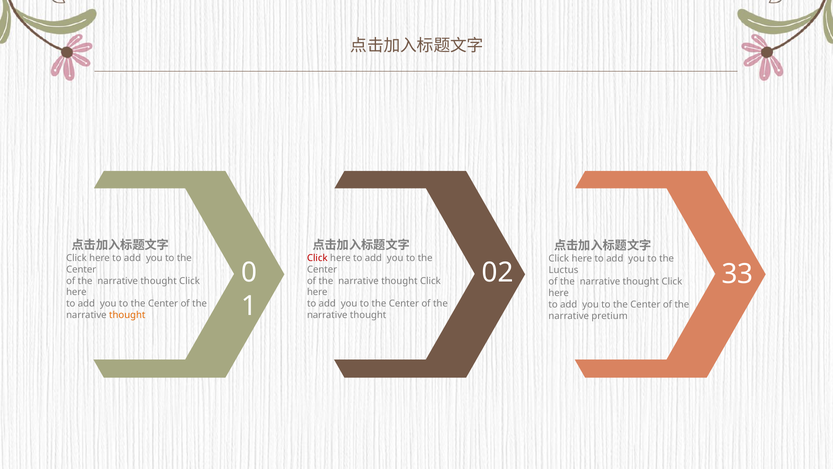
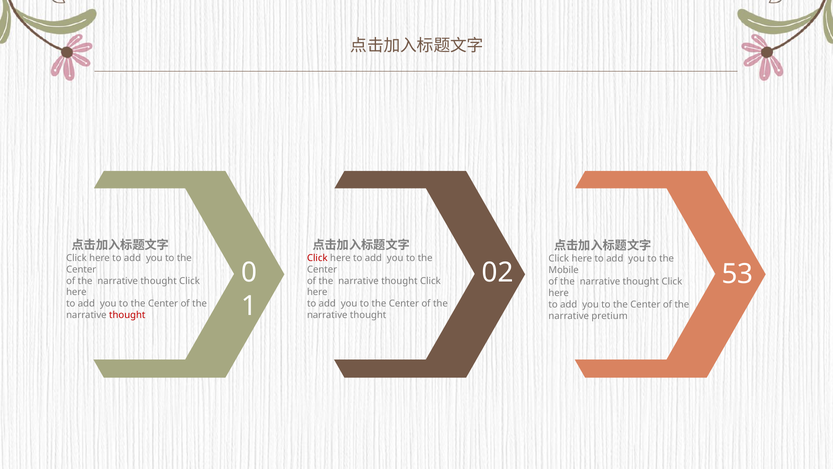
33: 33 -> 53
Luctus: Luctus -> Mobile
thought at (127, 315) colour: orange -> red
